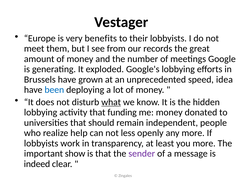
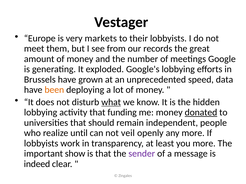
benefits: benefits -> markets
idea: idea -> data
been colour: blue -> orange
donated underline: none -> present
help: help -> until
less: less -> veil
